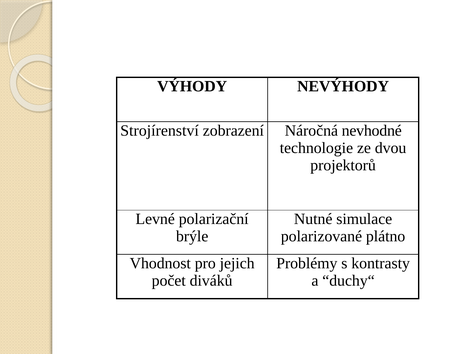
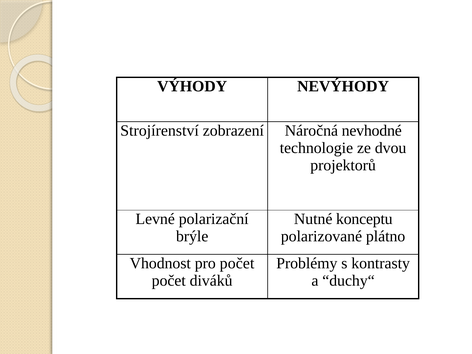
simulace: simulace -> konceptu
pro jejich: jejich -> počet
